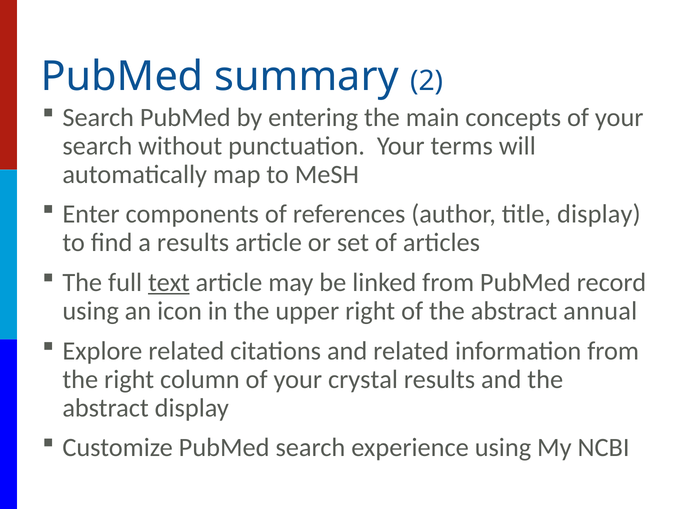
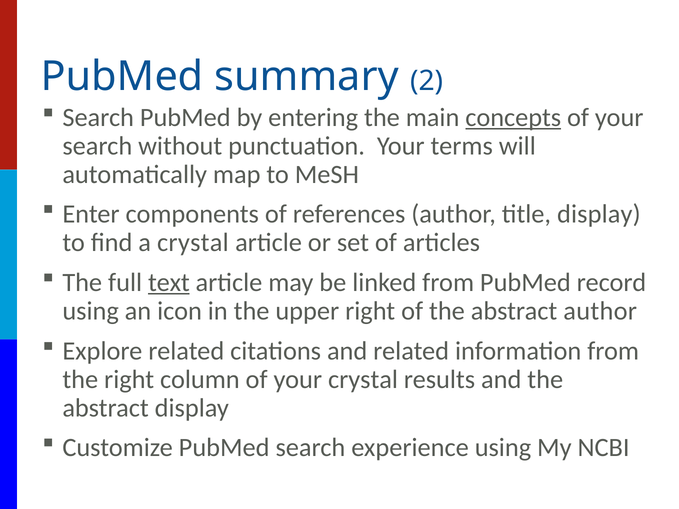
concepts underline: none -> present
a results: results -> crystal
abstract annual: annual -> author
